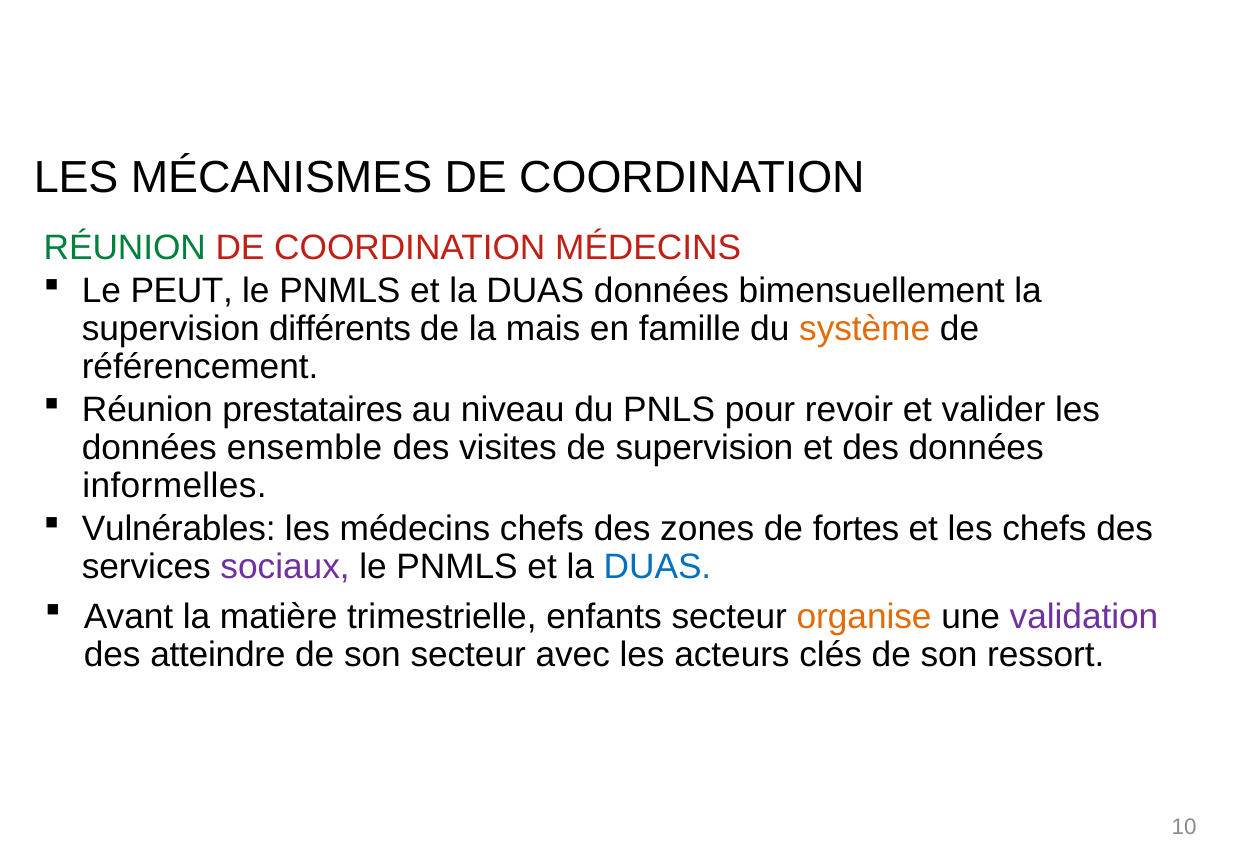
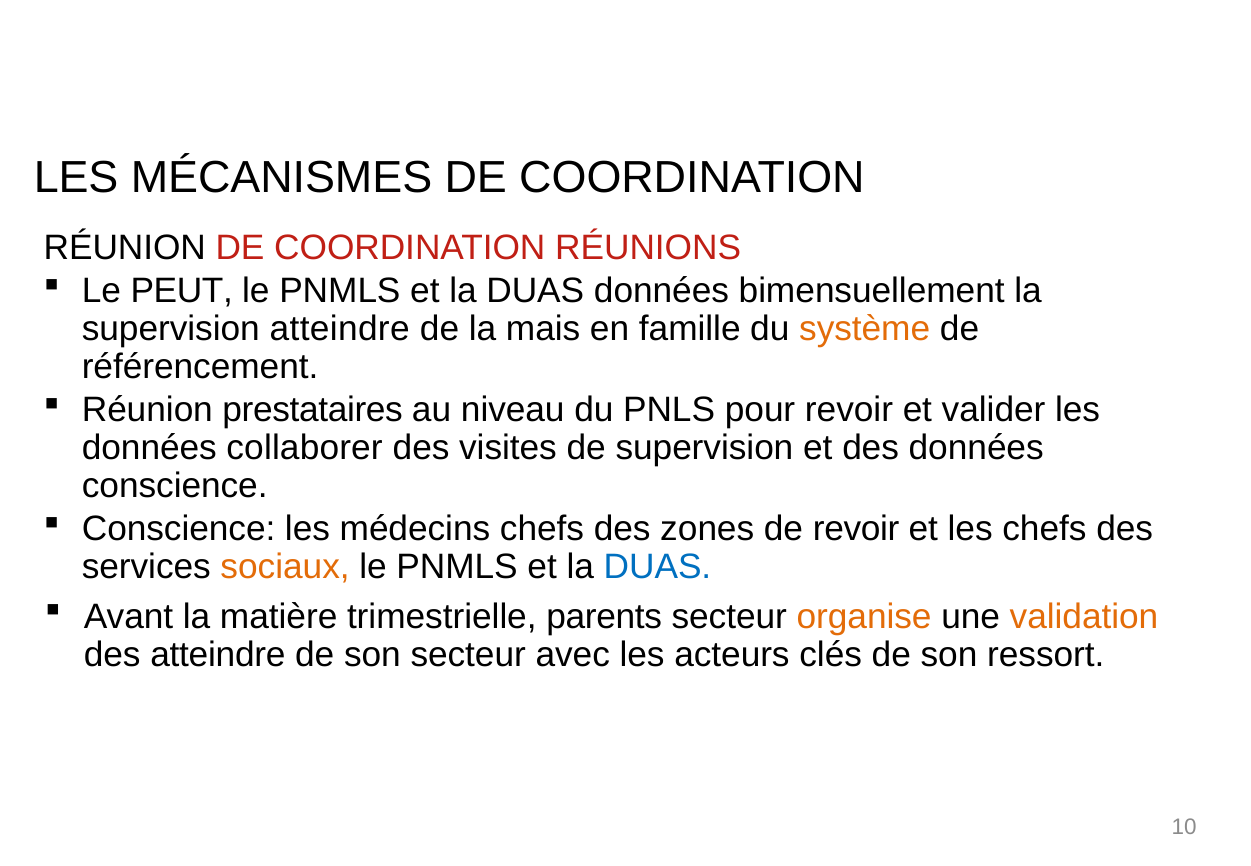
RÉUNION at (125, 248) colour: green -> black
COORDINATION MÉDECINS: MÉDECINS -> RÉUNIONS
supervision différents: différents -> atteindre
ensemble: ensemble -> collaborer
informelles at (175, 486): informelles -> conscience
Vulnérables at (179, 529): Vulnérables -> Conscience
de fortes: fortes -> revoir
sociaux colour: purple -> orange
enfants: enfants -> parents
validation colour: purple -> orange
